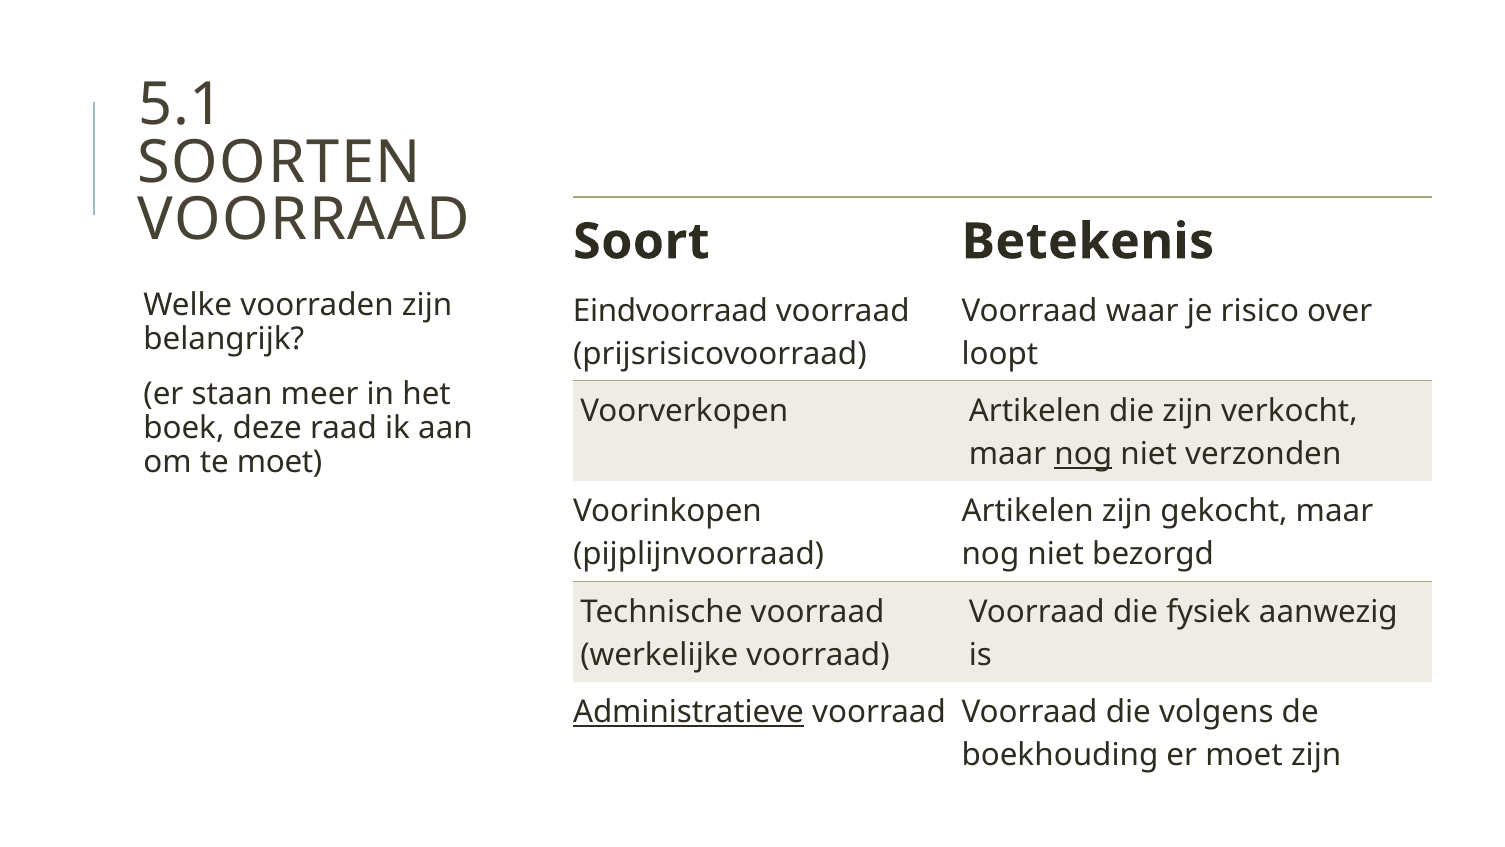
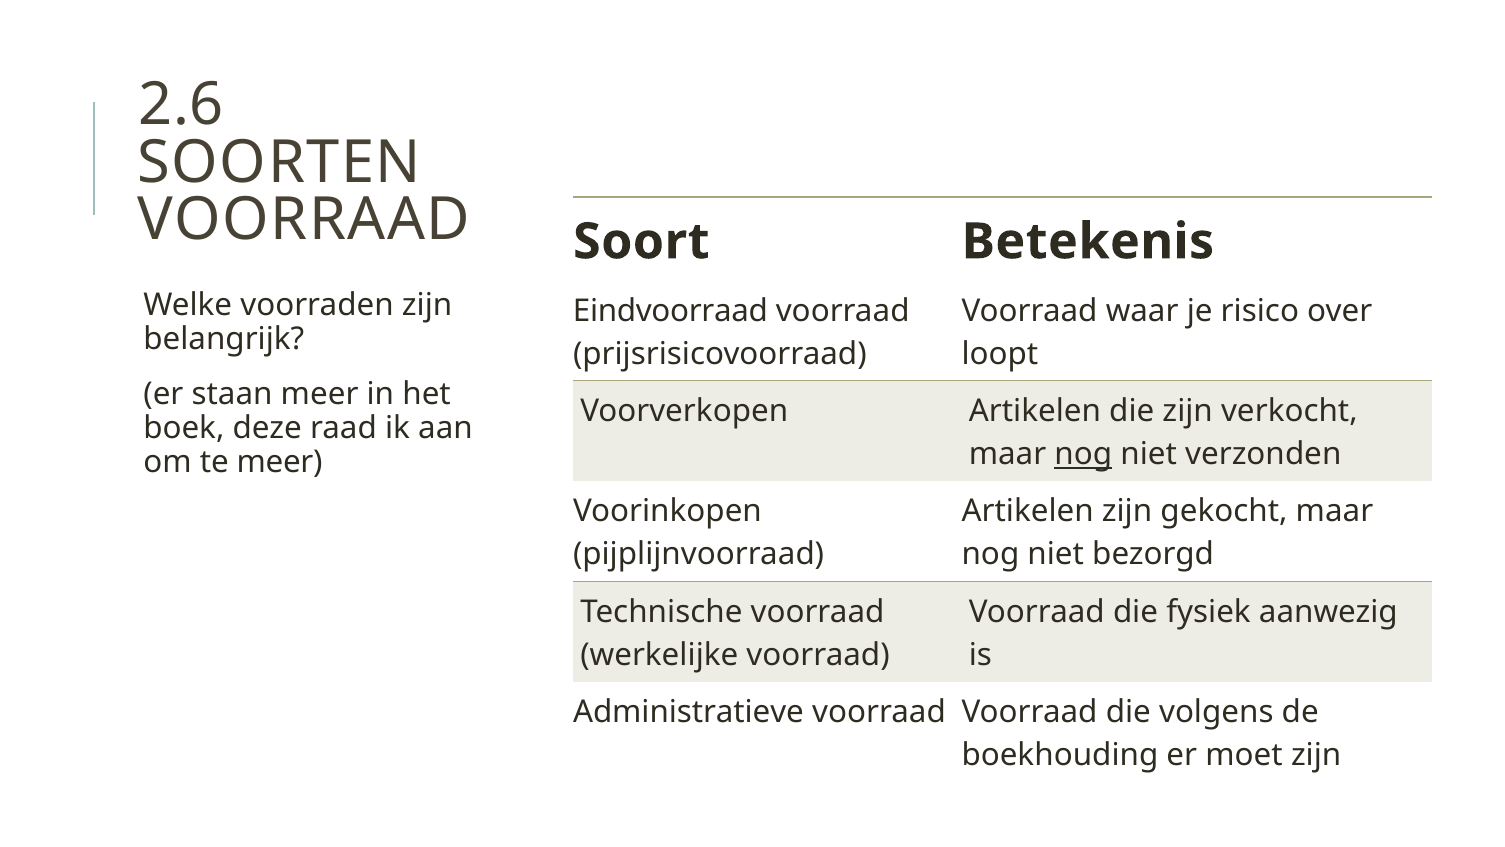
5.1: 5.1 -> 2.6
te moet: moet -> meer
Administratieve underline: present -> none
